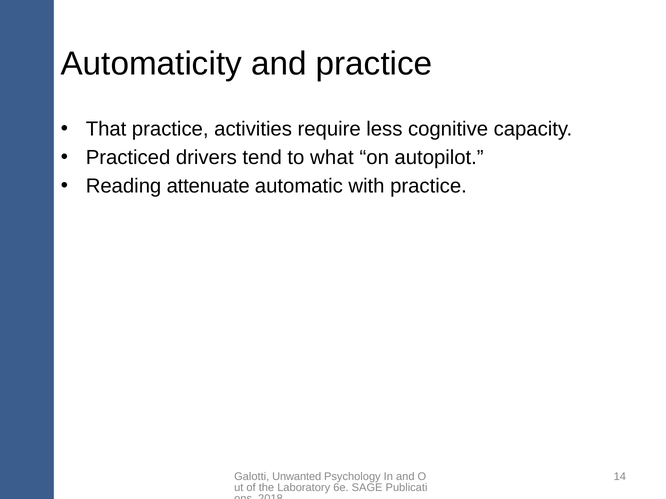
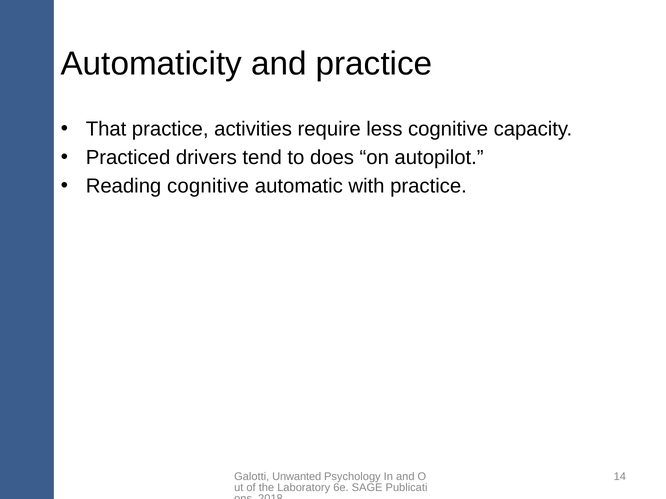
what: what -> does
Reading attenuate: attenuate -> cognitive
